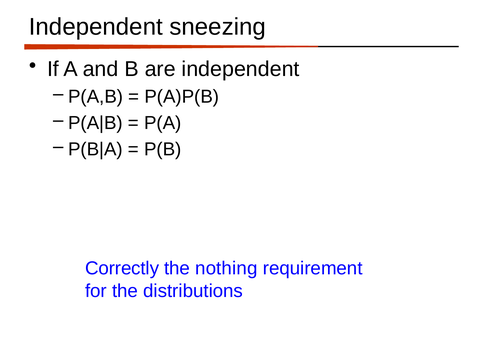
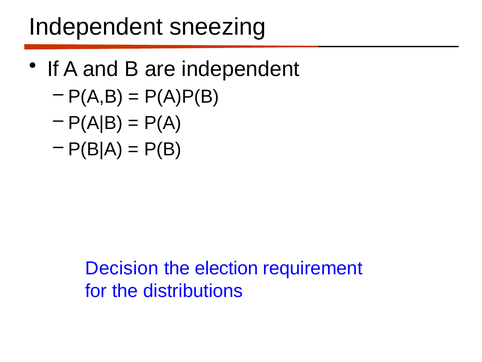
Correctly: Correctly -> Decision
nothing: nothing -> election
